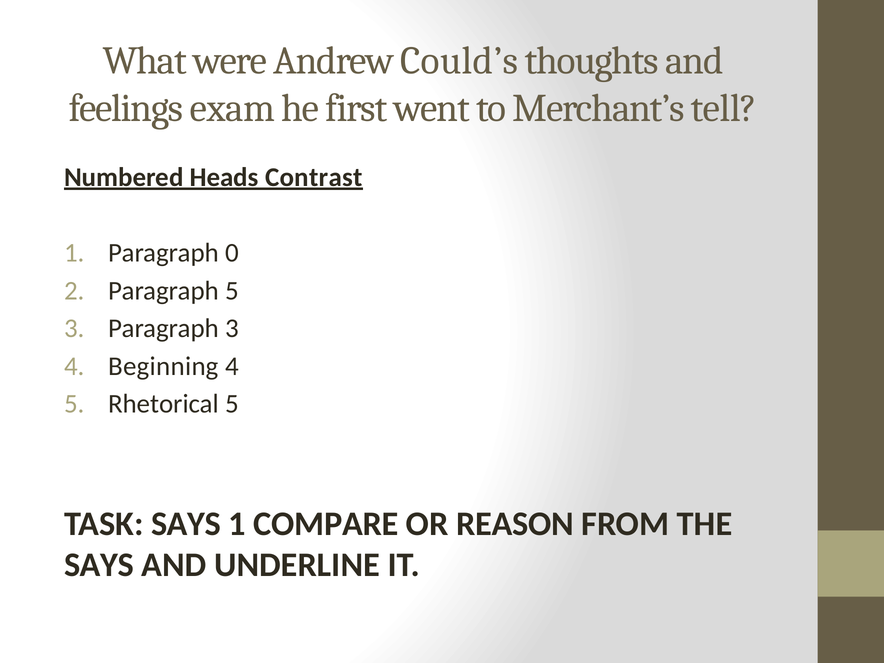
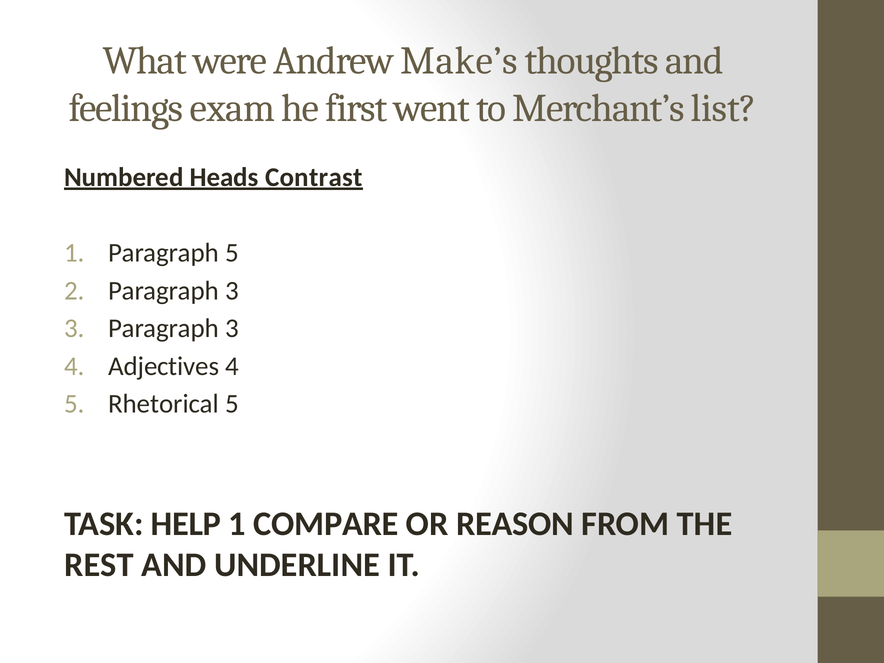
Could’s: Could’s -> Make’s
tell: tell -> list
Paragraph 0: 0 -> 5
2 Paragraph 5: 5 -> 3
Beginning: Beginning -> Adjectives
TASK SAYS: SAYS -> HELP
SAYS at (99, 565): SAYS -> REST
